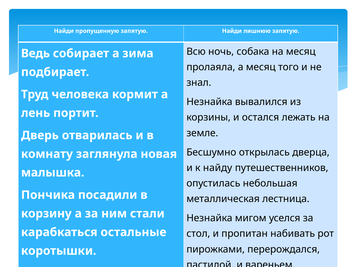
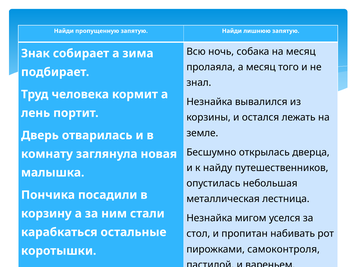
Ведь: Ведь -> Знак
перерождался: перерождался -> самоконтроля
